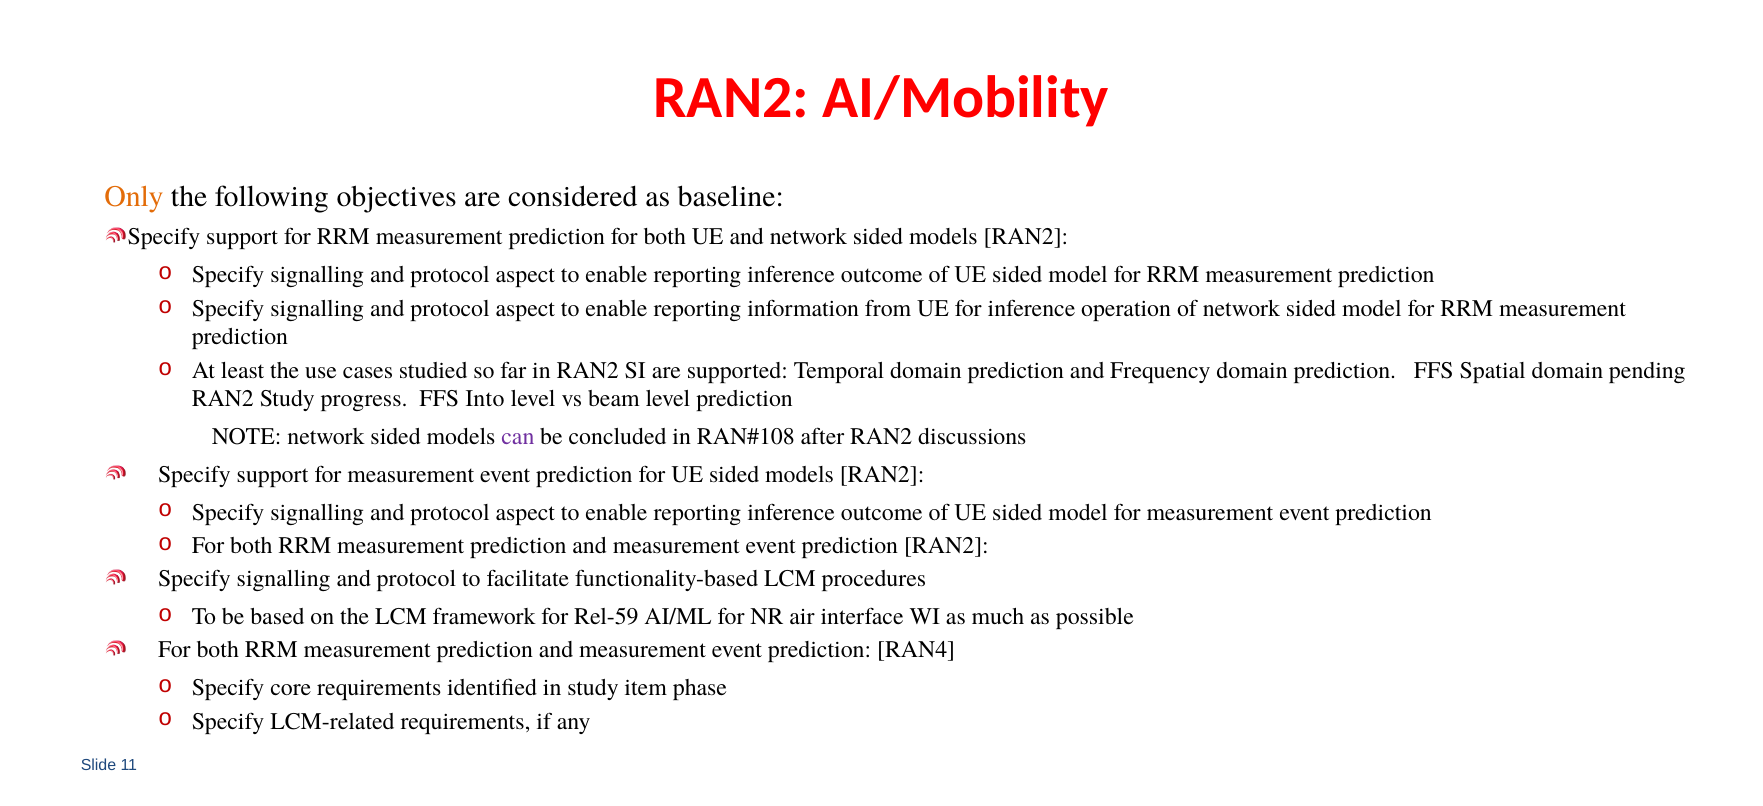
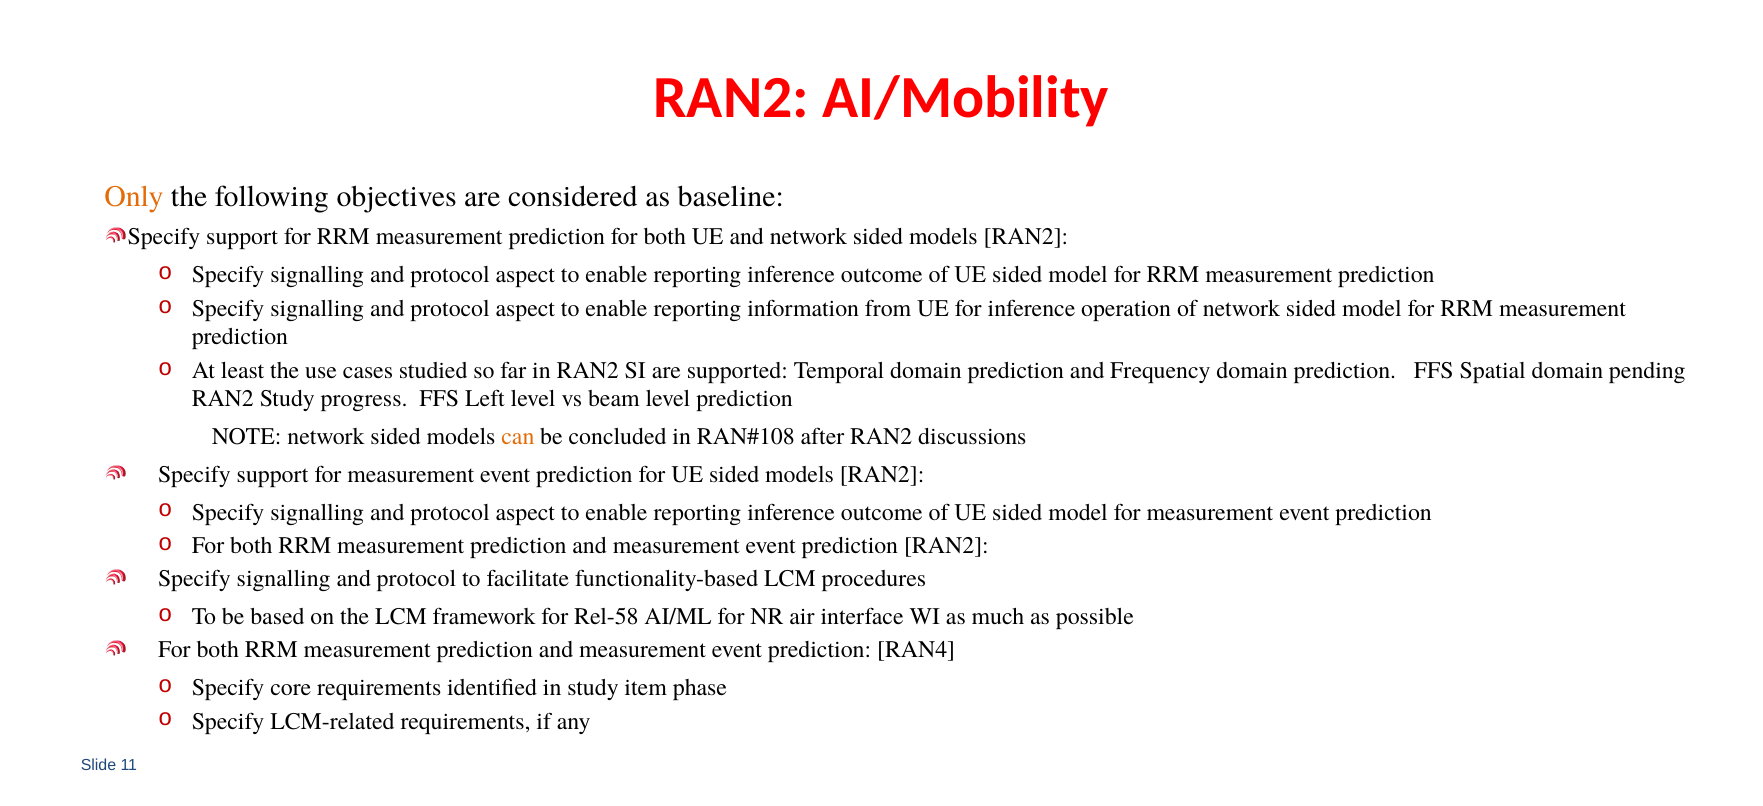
Into: Into -> Left
can colour: purple -> orange
Rel-59: Rel-59 -> Rel-58
